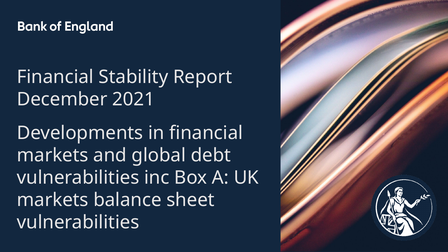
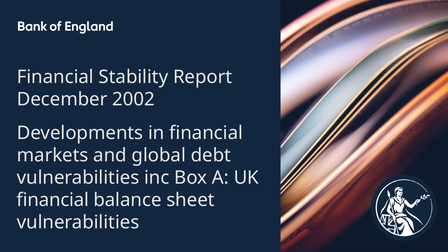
2021: 2021 -> 2002
markets at (53, 200): markets -> financial
